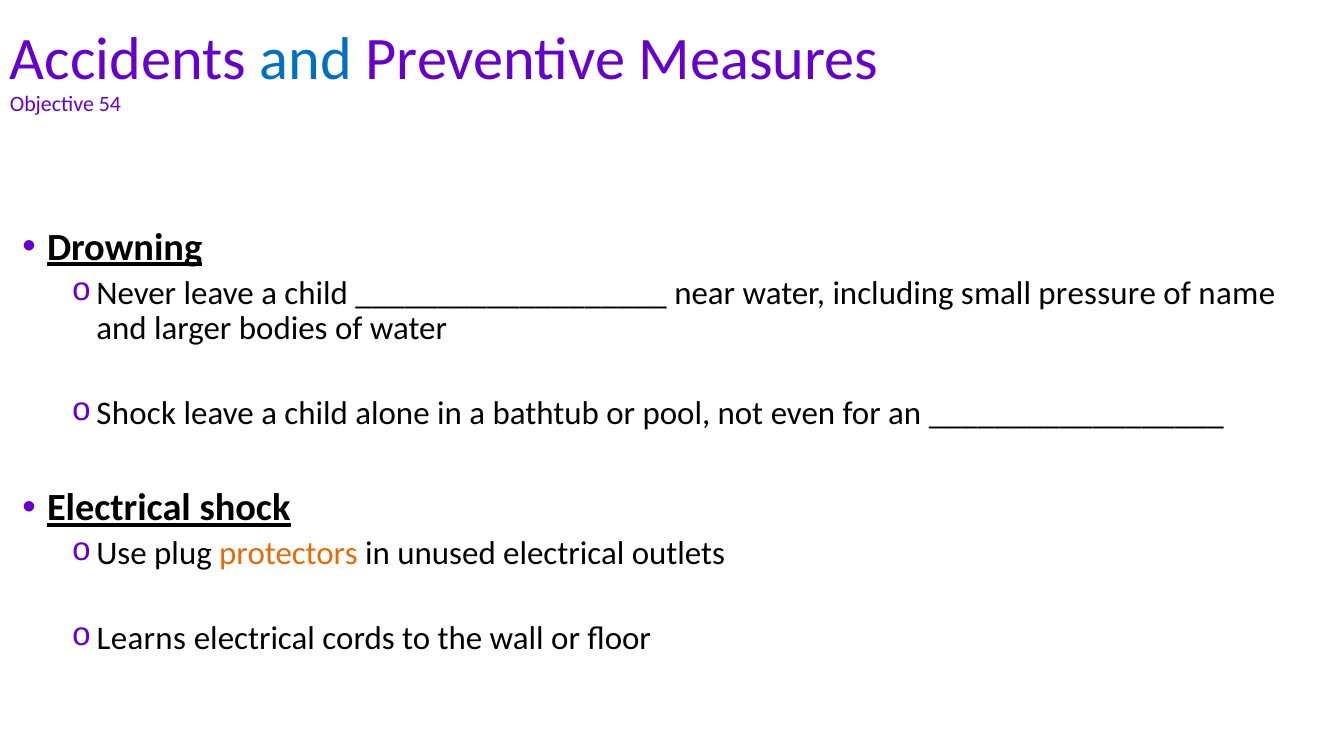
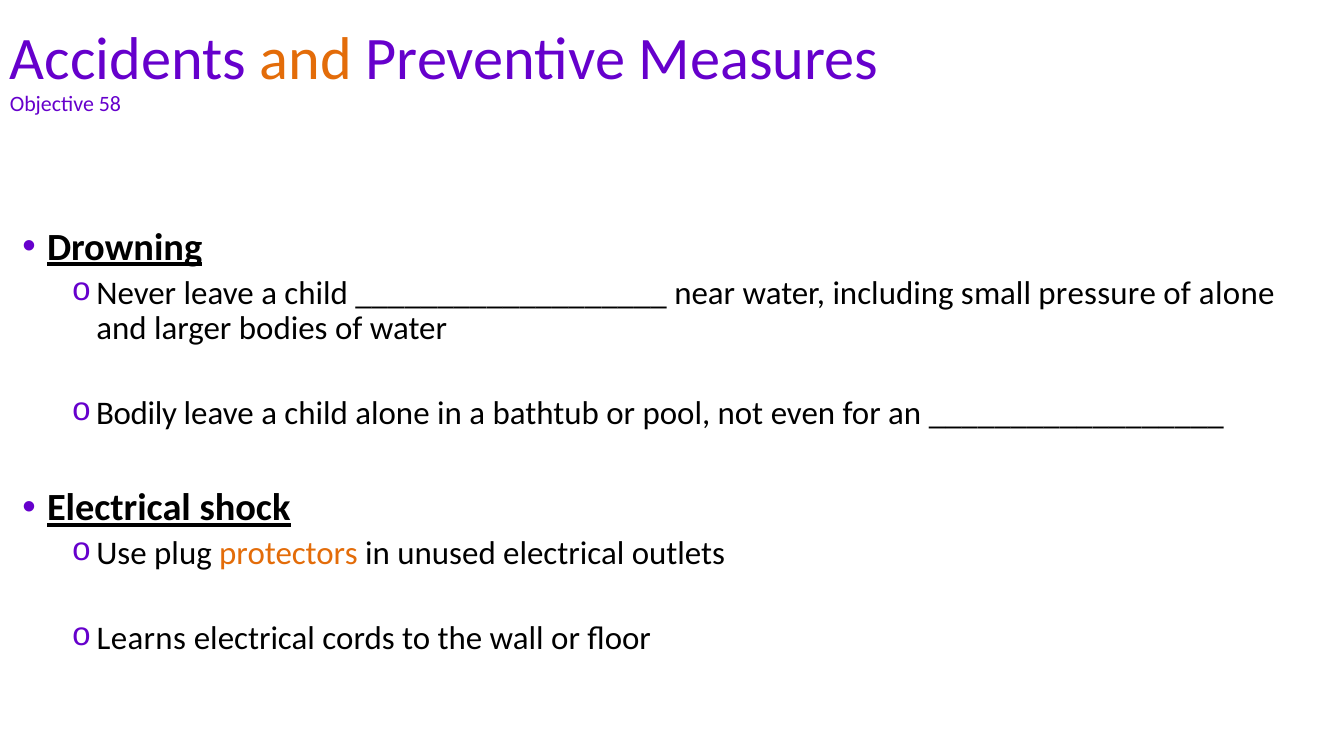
and at (306, 59) colour: blue -> orange
54: 54 -> 58
of name: name -> alone
Shock at (136, 413): Shock -> Bodily
